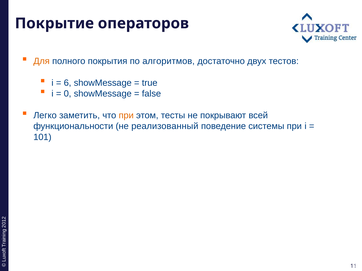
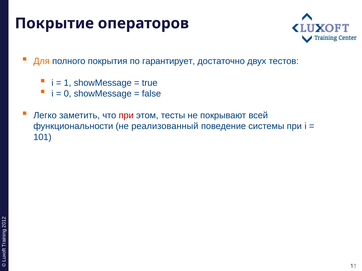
алгоритмов: алгоритмов -> гарантирует
6 at (68, 83): 6 -> 1
при at (126, 116) colour: orange -> red
